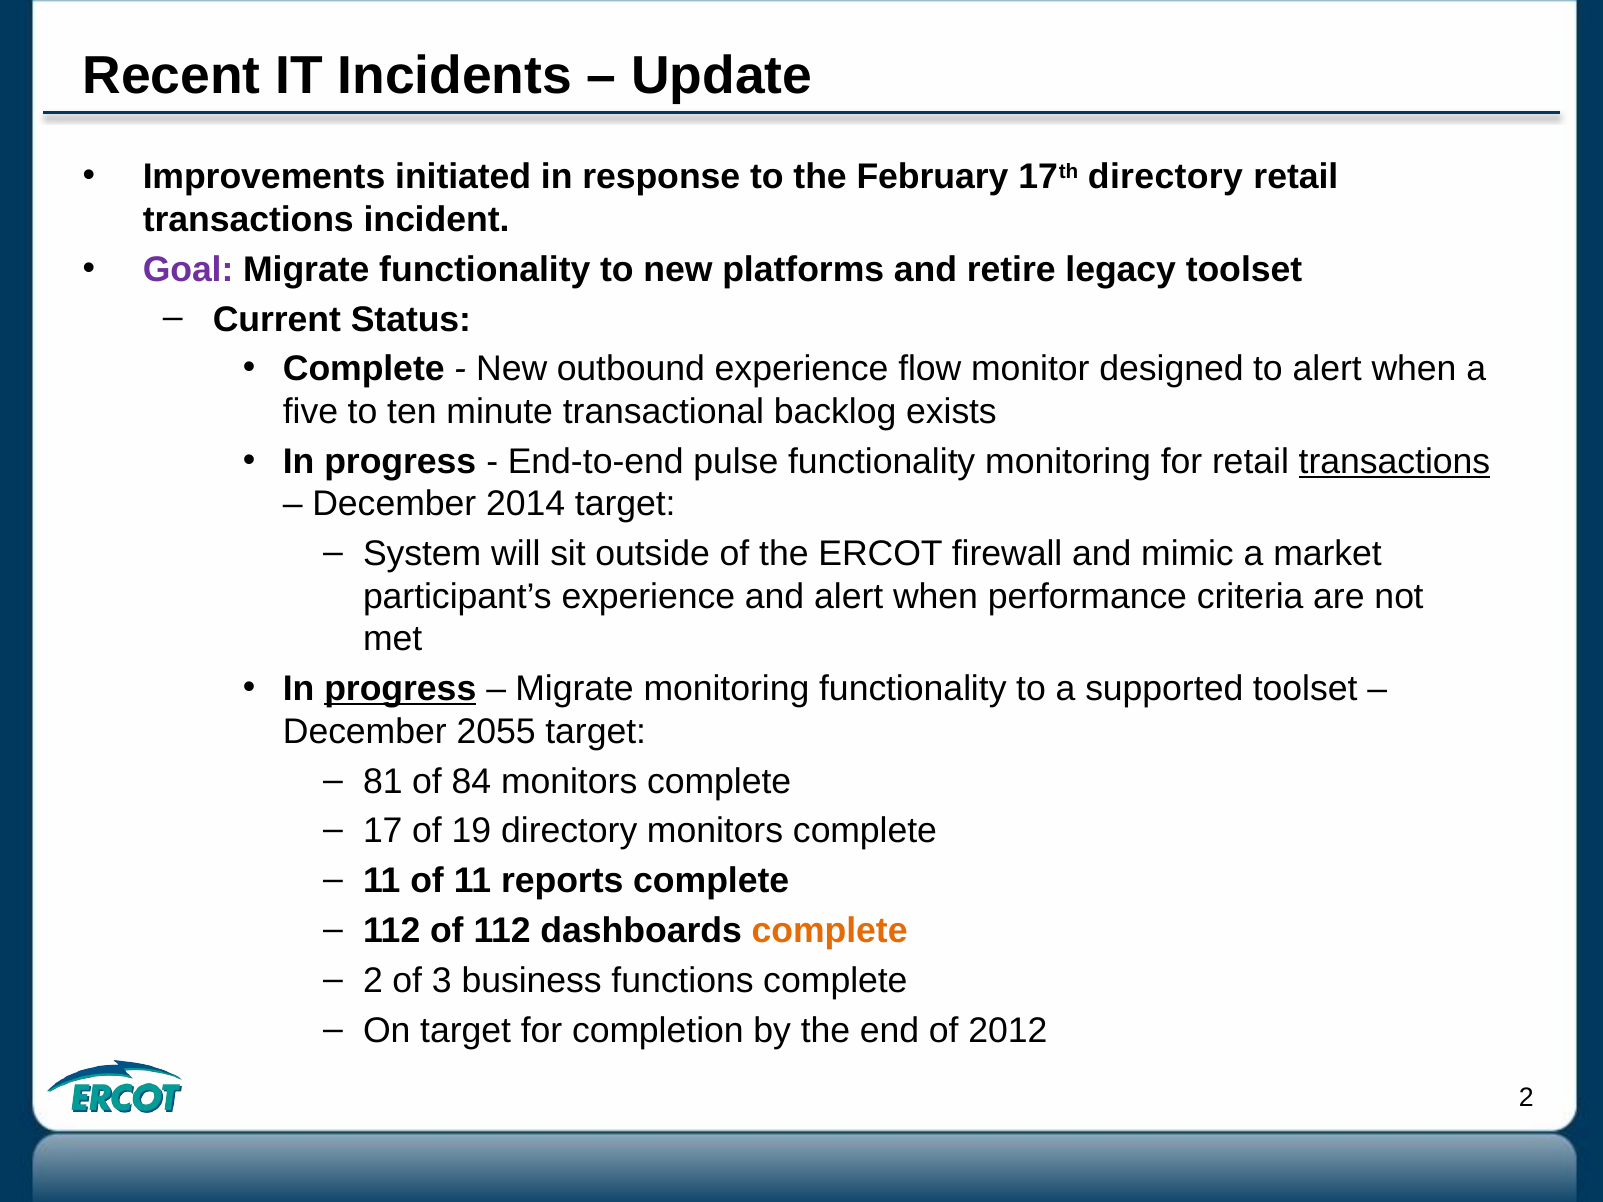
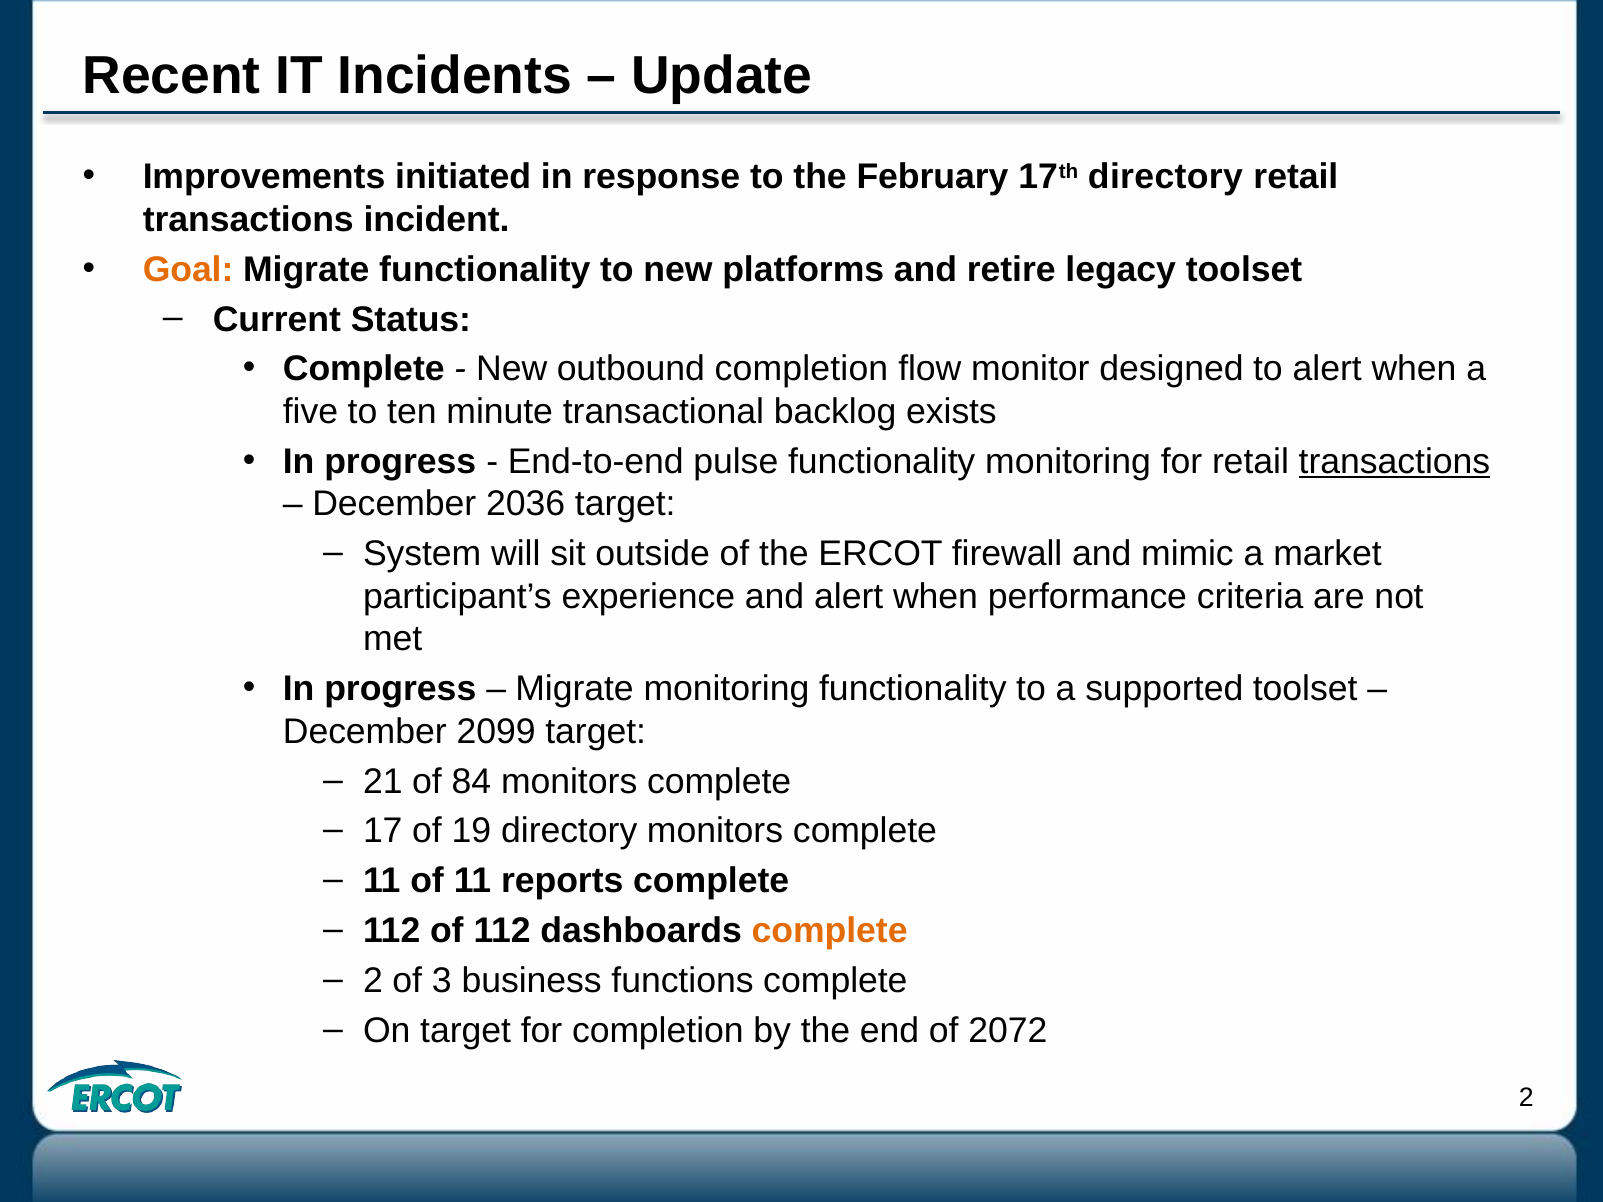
Goal colour: purple -> orange
outbound experience: experience -> completion
2014: 2014 -> 2036
progress at (400, 689) underline: present -> none
2055: 2055 -> 2099
81: 81 -> 21
2012: 2012 -> 2072
